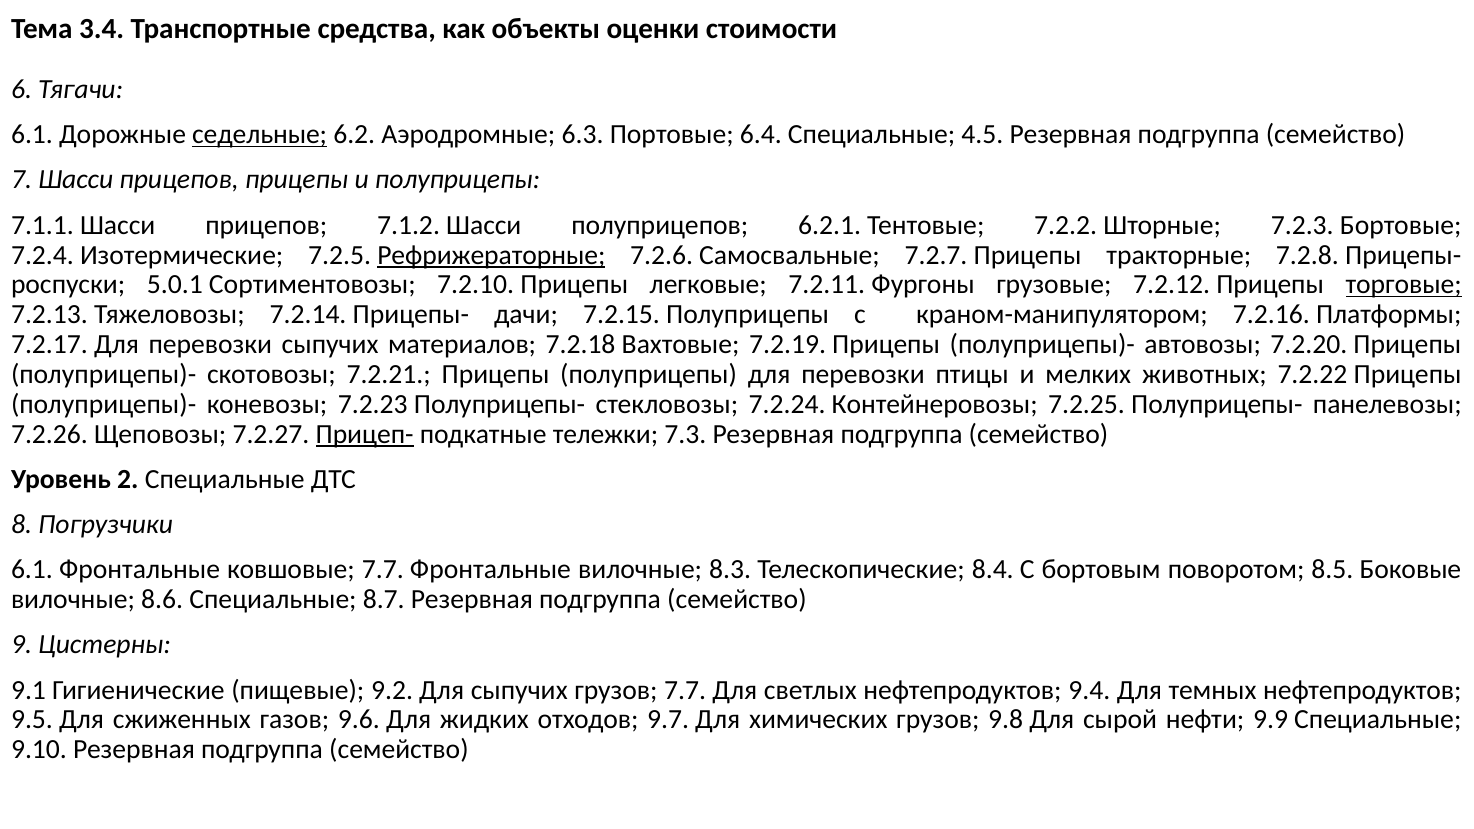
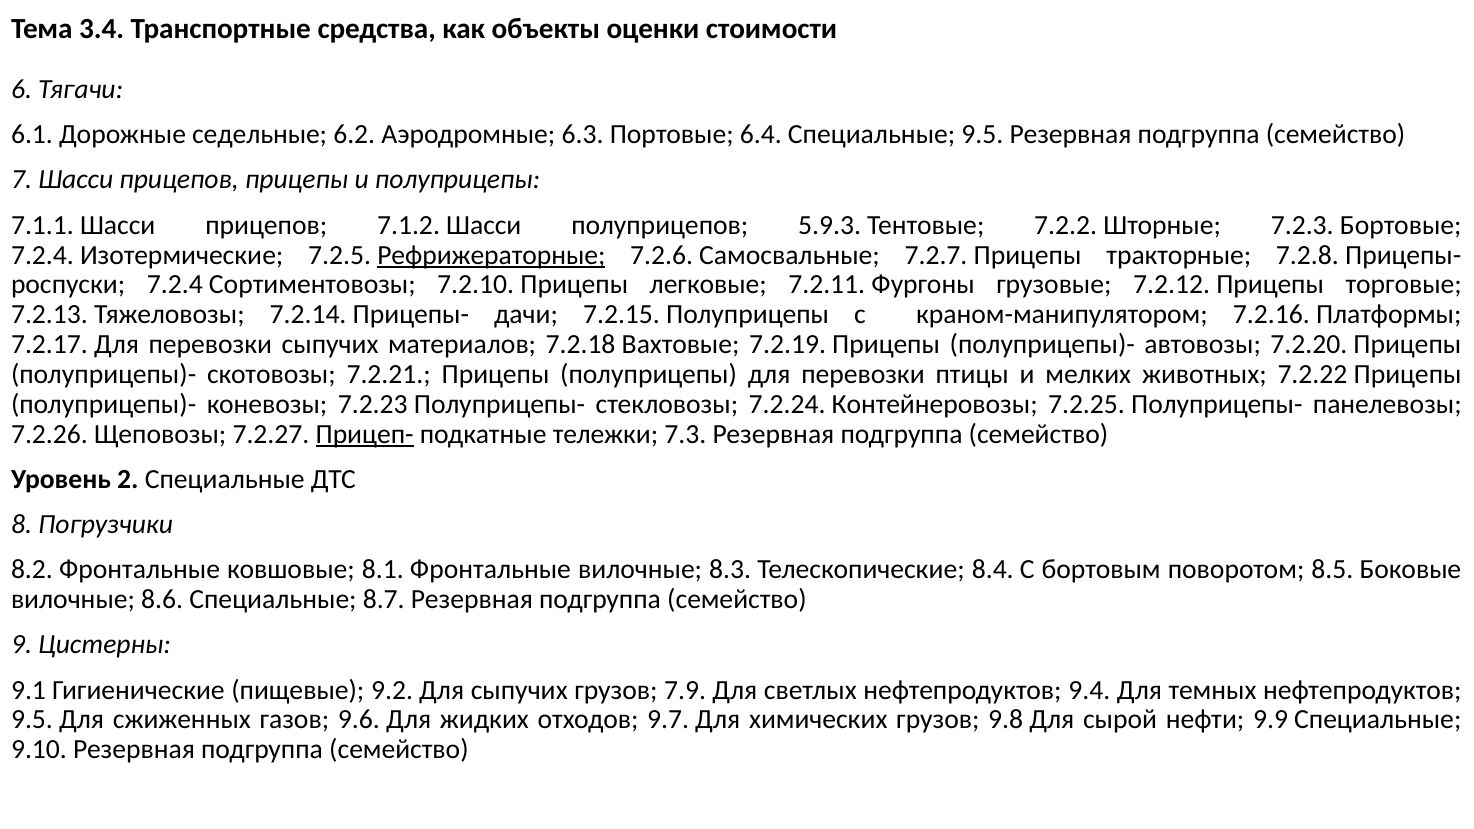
седельные underline: present -> none
Специальные 4.5: 4.5 -> 9.5
6.2.1: 6.2.1 -> 5.9.3
5.0.1 at (175, 285): 5.0.1 -> 7.2.4
торговые underline: present -> none
6.1 at (32, 570): 6.1 -> 8.2
ковшовые 7.7: 7.7 -> 8.1
грузов 7.7: 7.7 -> 7.9
